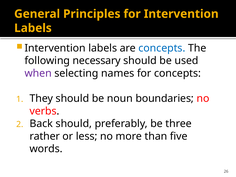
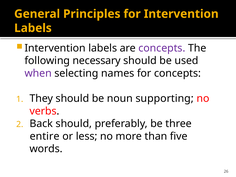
concepts at (162, 48) colour: blue -> purple
boundaries: boundaries -> supporting
rather: rather -> entire
